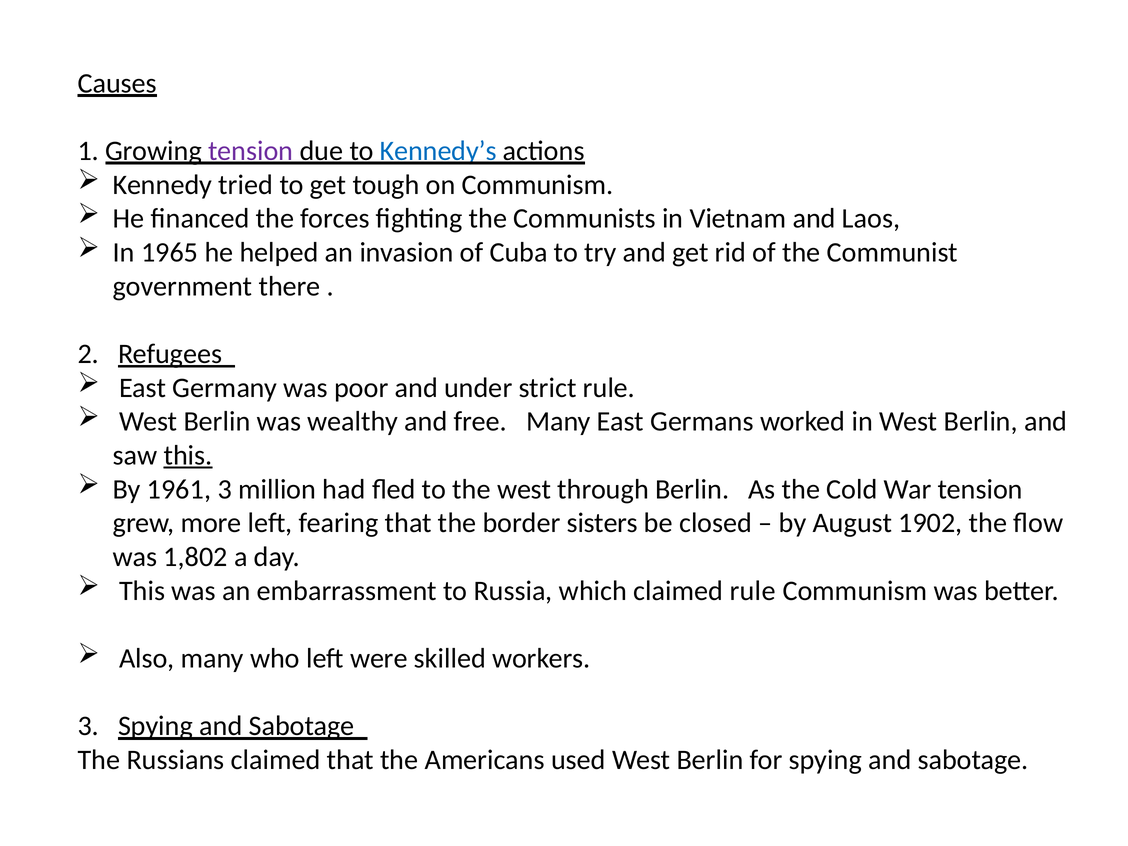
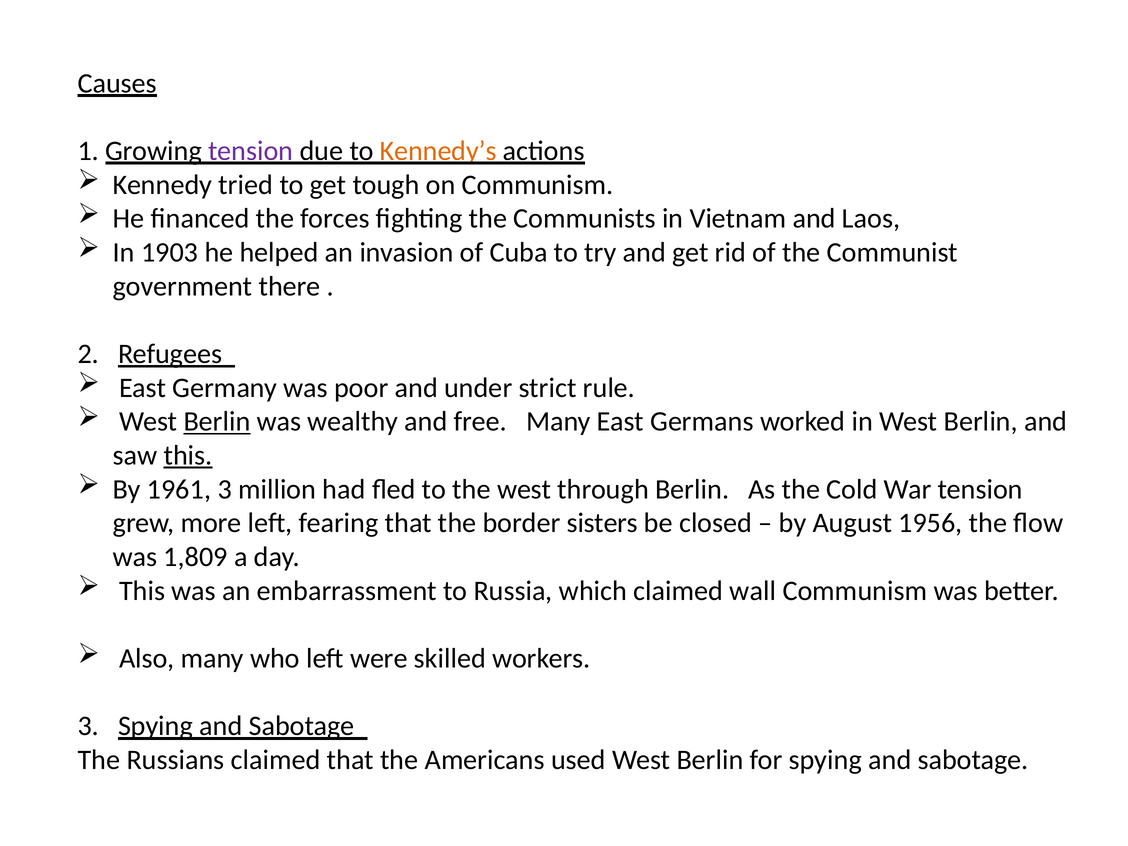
Kennedy’s colour: blue -> orange
1965: 1965 -> 1903
Berlin at (217, 422) underline: none -> present
1902: 1902 -> 1956
1,802: 1,802 -> 1,809
claimed rule: rule -> wall
